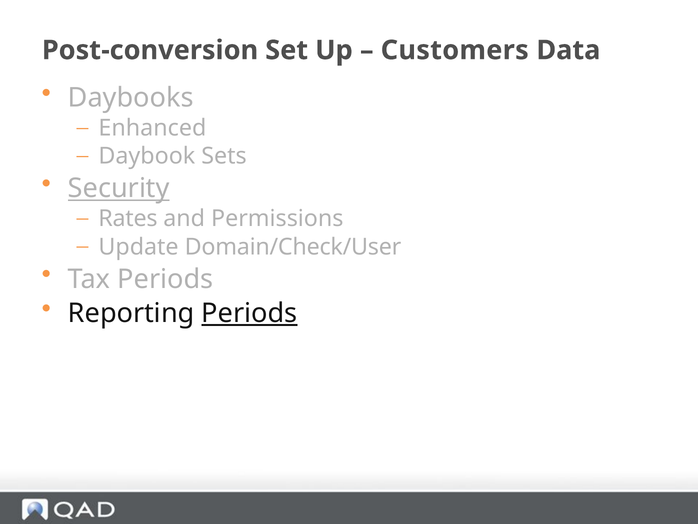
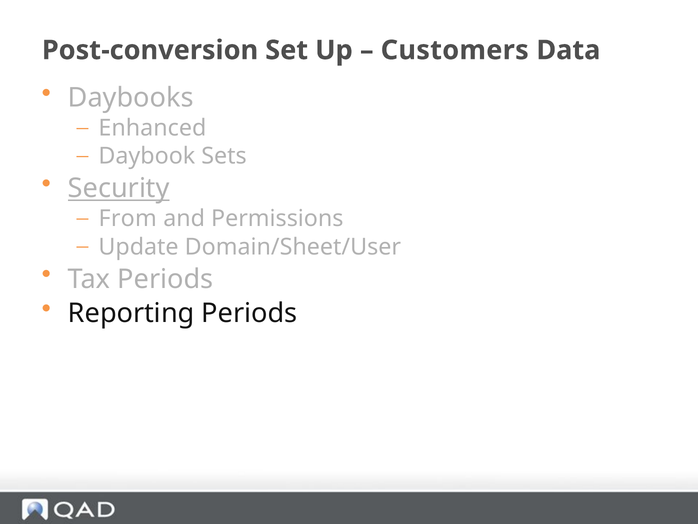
Rates: Rates -> From
Domain/Check/User: Domain/Check/User -> Domain/Sheet/User
Periods at (249, 313) underline: present -> none
